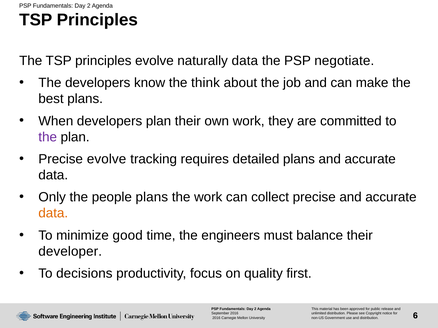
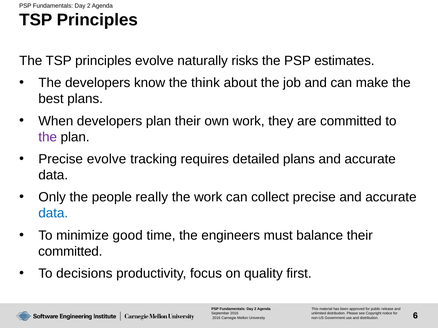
naturally data: data -> risks
negotiate: negotiate -> estimates
people plans: plans -> really
data at (53, 214) colour: orange -> blue
developer at (70, 252): developer -> committed
